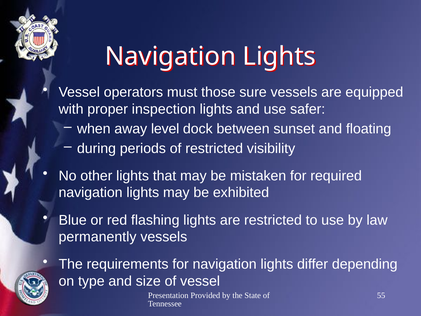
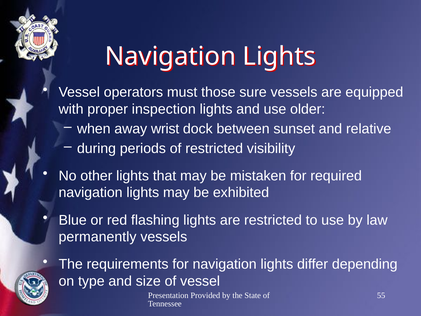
safer: safer -> older
level: level -> wrist
floating: floating -> relative
